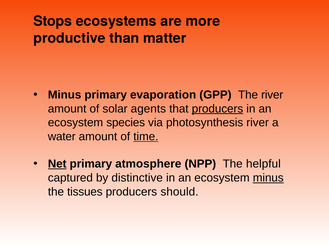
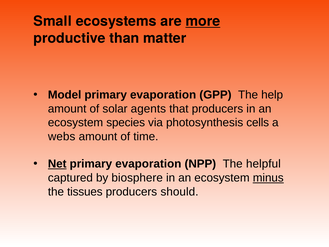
Stops: Stops -> Small
more underline: none -> present
Minus at (65, 95): Minus -> Model
The river: river -> help
producers at (217, 109) underline: present -> none
photosynthesis river: river -> cells
water: water -> webs
time underline: present -> none
atmosphere at (148, 164): atmosphere -> evaporation
distinctive: distinctive -> biosphere
